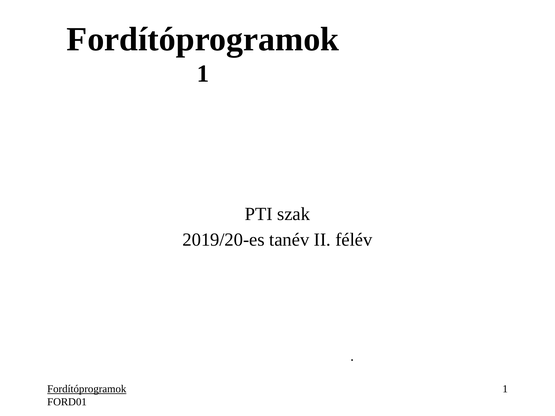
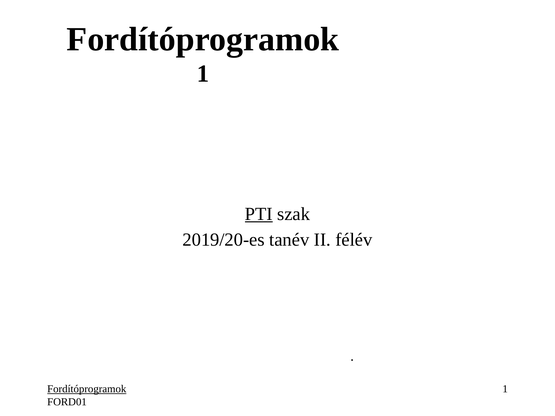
PTI underline: none -> present
